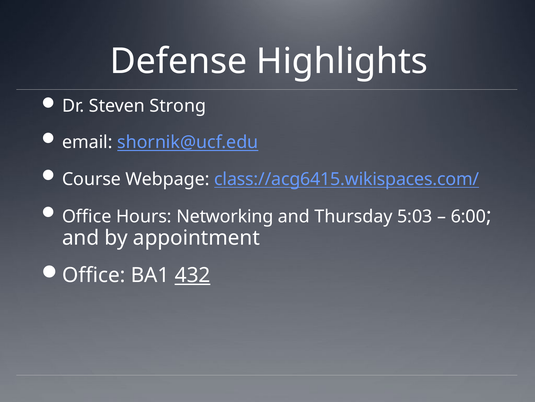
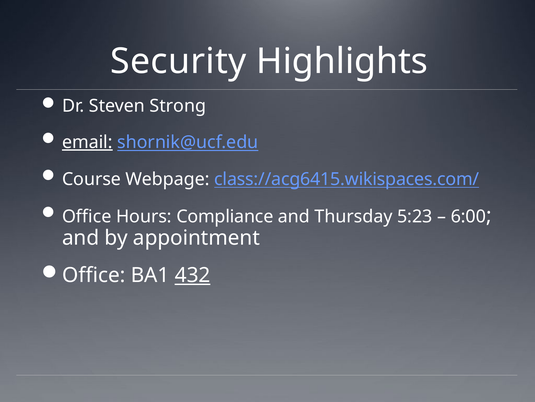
Defense: Defense -> Security
email underline: none -> present
Networking: Networking -> Compliance
5:03: 5:03 -> 5:23
